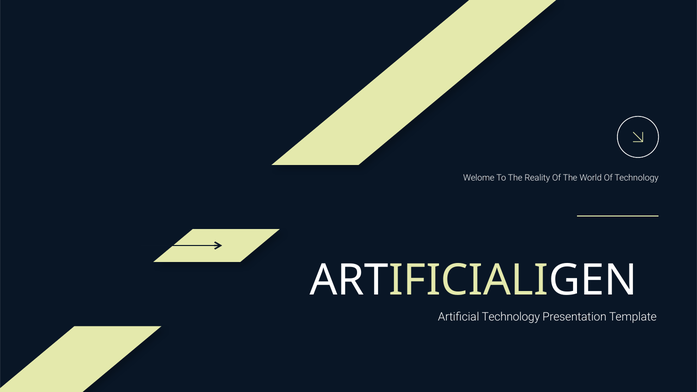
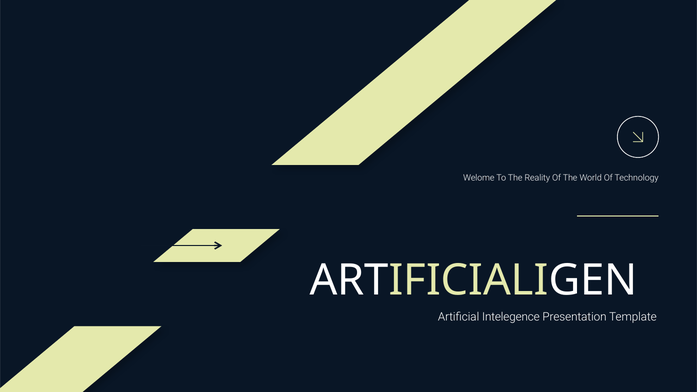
Artificial Technology: Technology -> Intelegence
